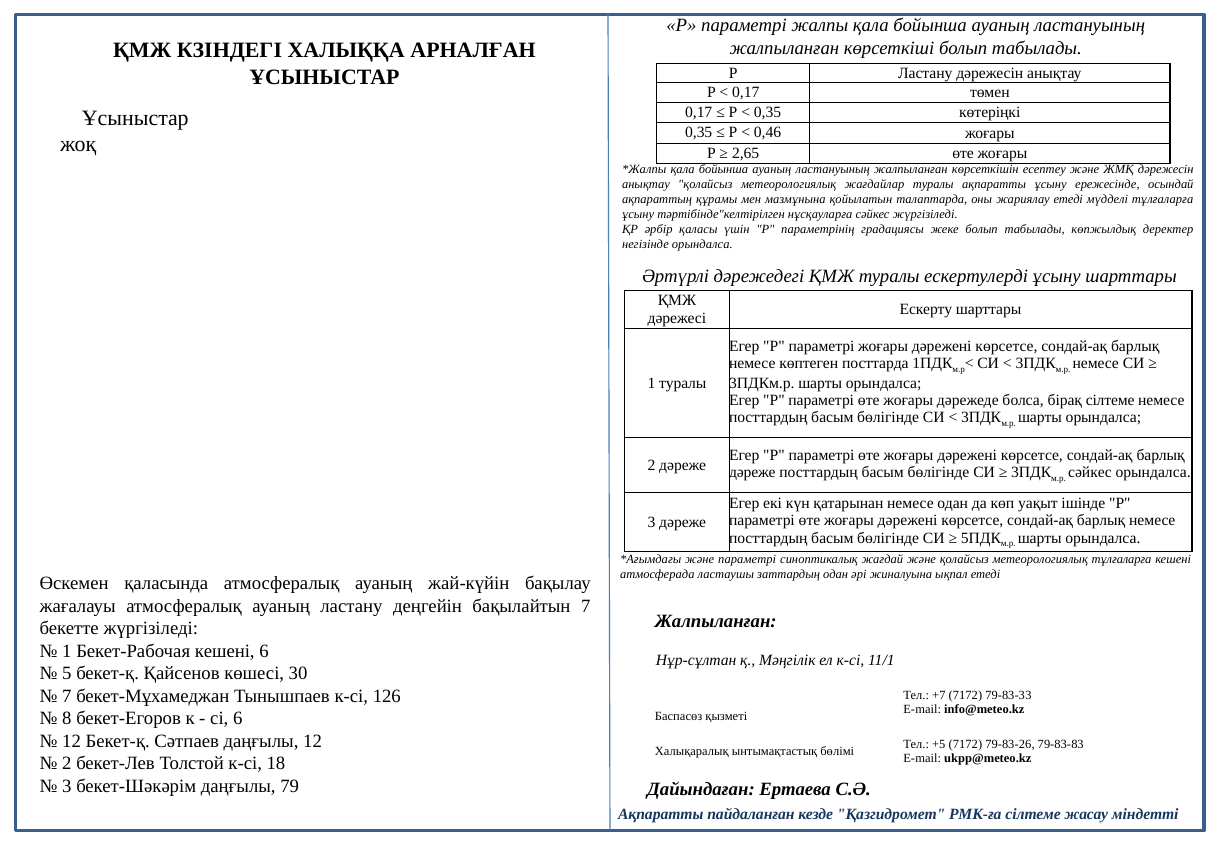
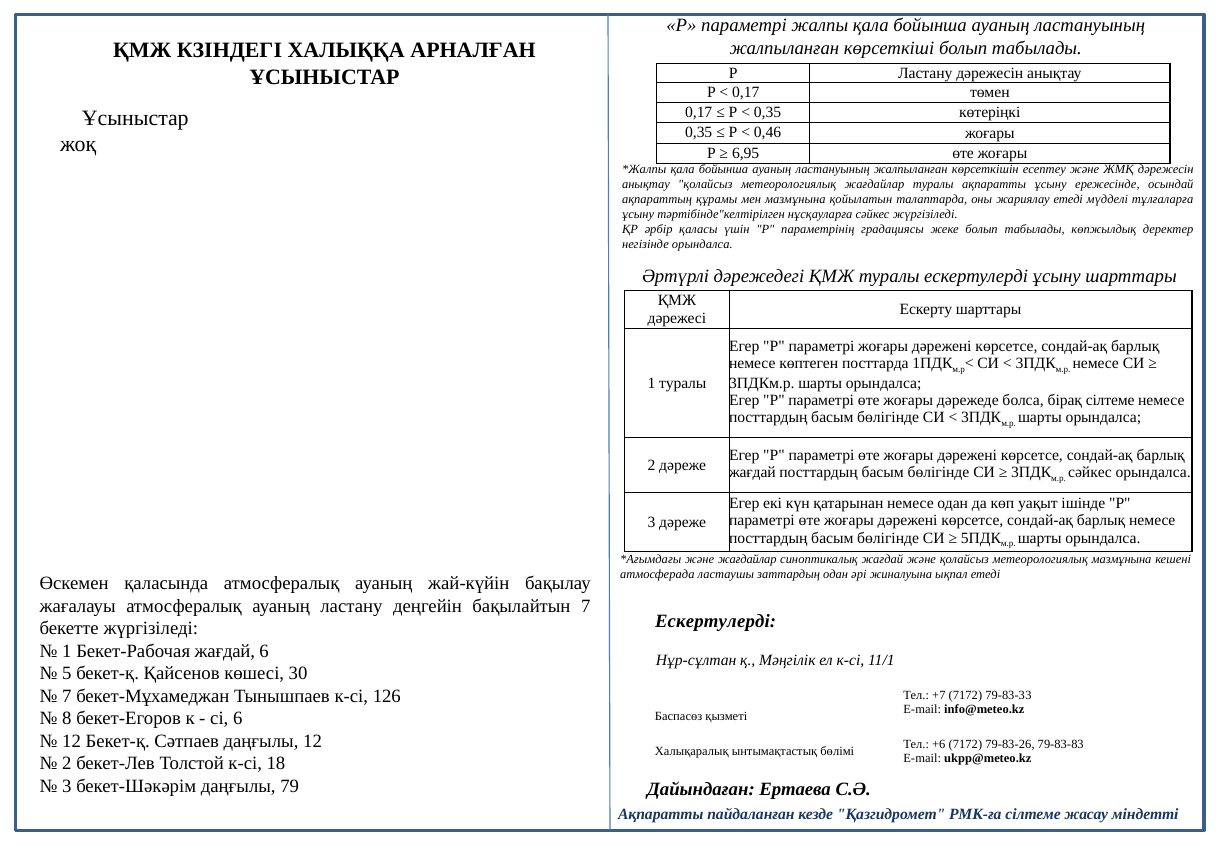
2,65: 2,65 -> 6,95
дәреже at (752, 472): дәреже -> жағдай
және параметрі: параметрі -> жағдайлар
метеорологиялық тұлғаларға: тұлғаларға -> мазмұнына
Жалпыланған at (716, 621): Жалпыланған -> Ескертулерді
Бекет-Рабочая кешені: кешені -> жағдай
+5: +5 -> +6
